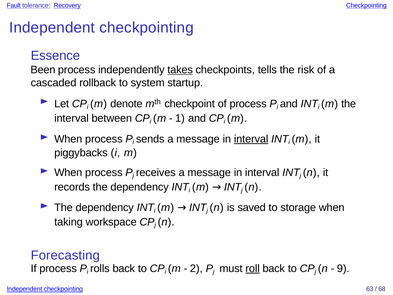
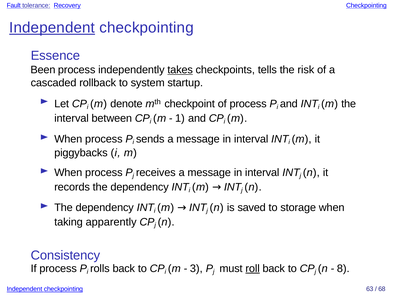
Independent at (52, 28) underline: none -> present
interval at (251, 139) underline: present -> none
workspace: workspace -> apparently
Forecasting: Forecasting -> Consistency
2: 2 -> 3
9: 9 -> 8
